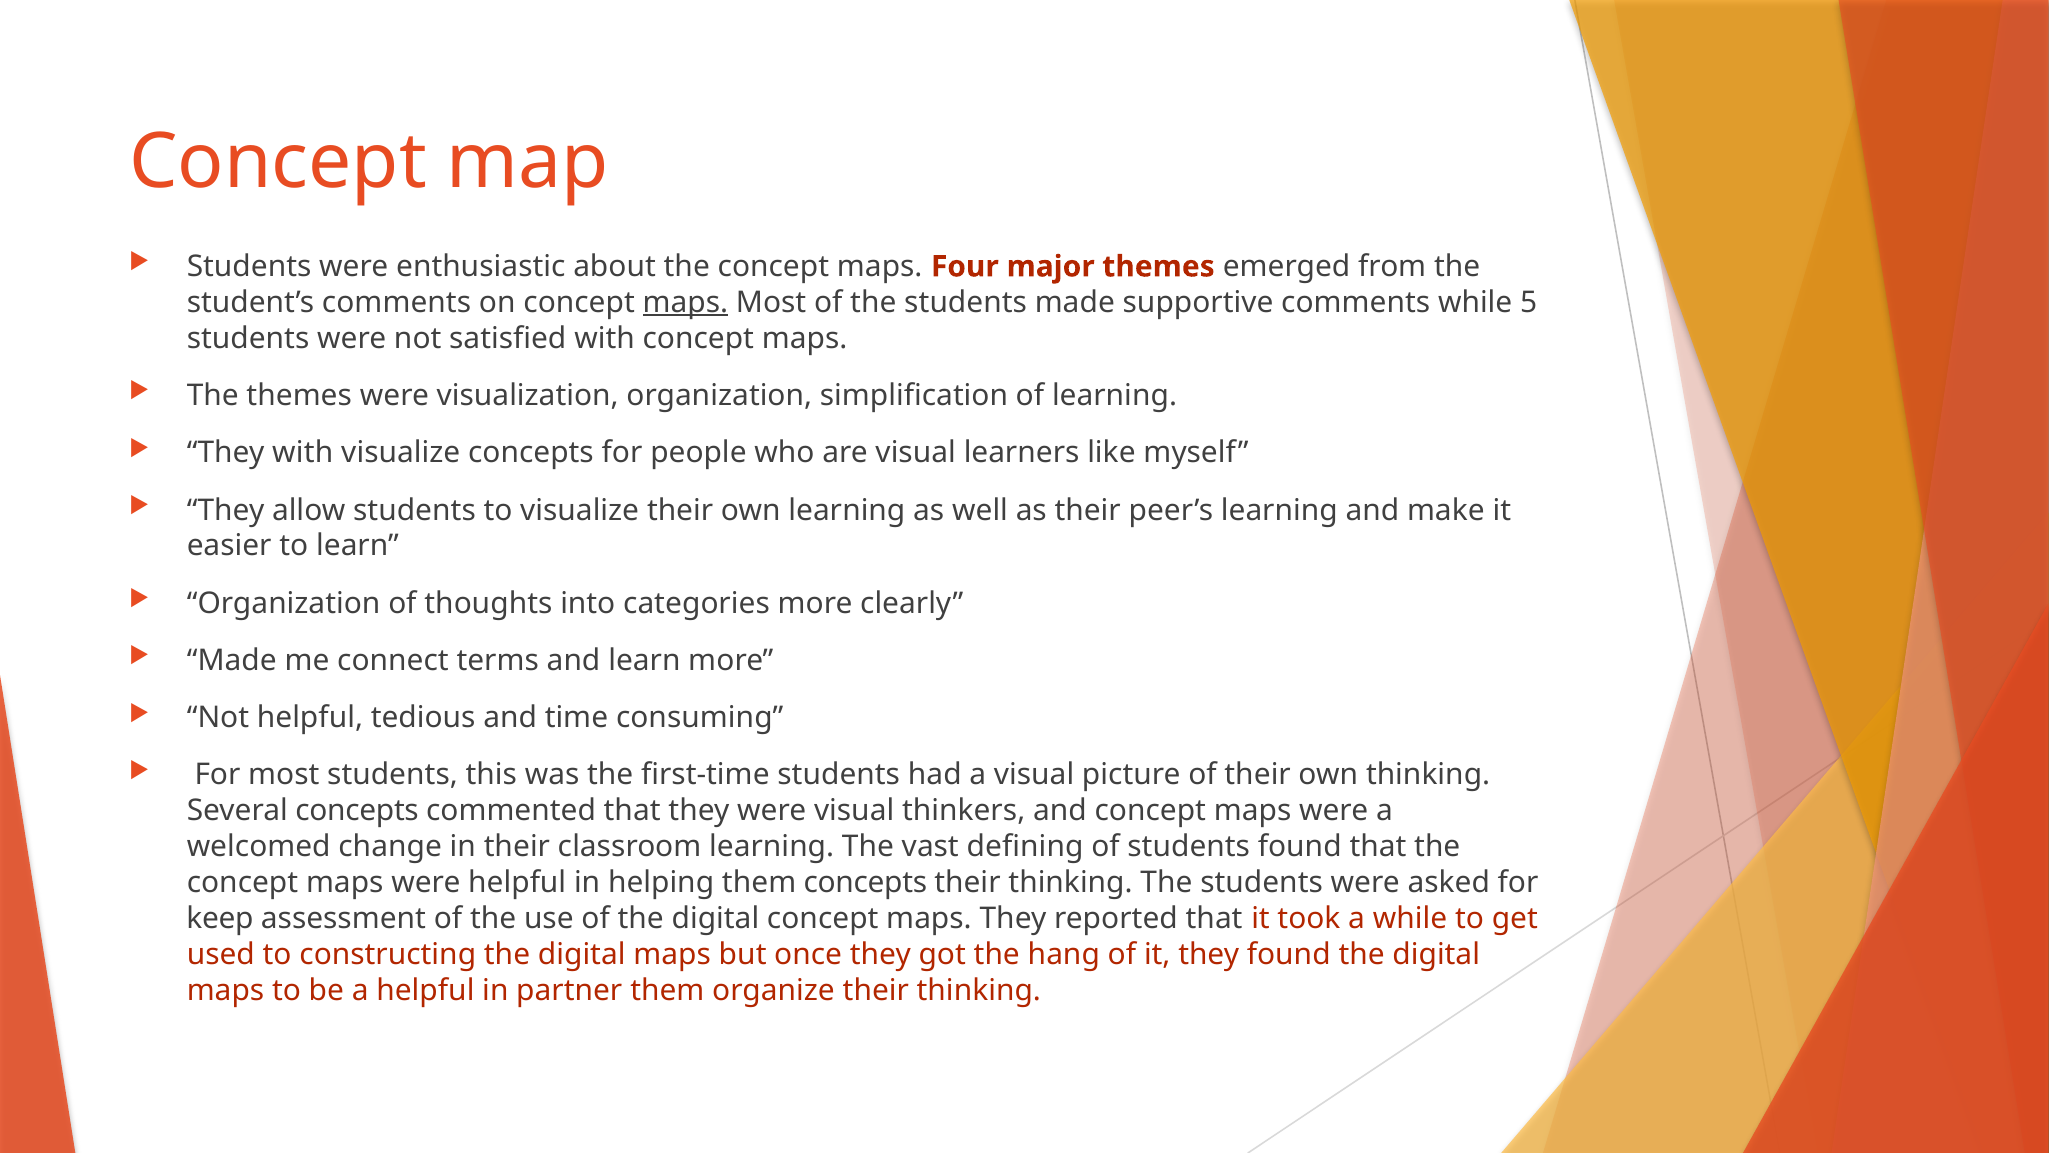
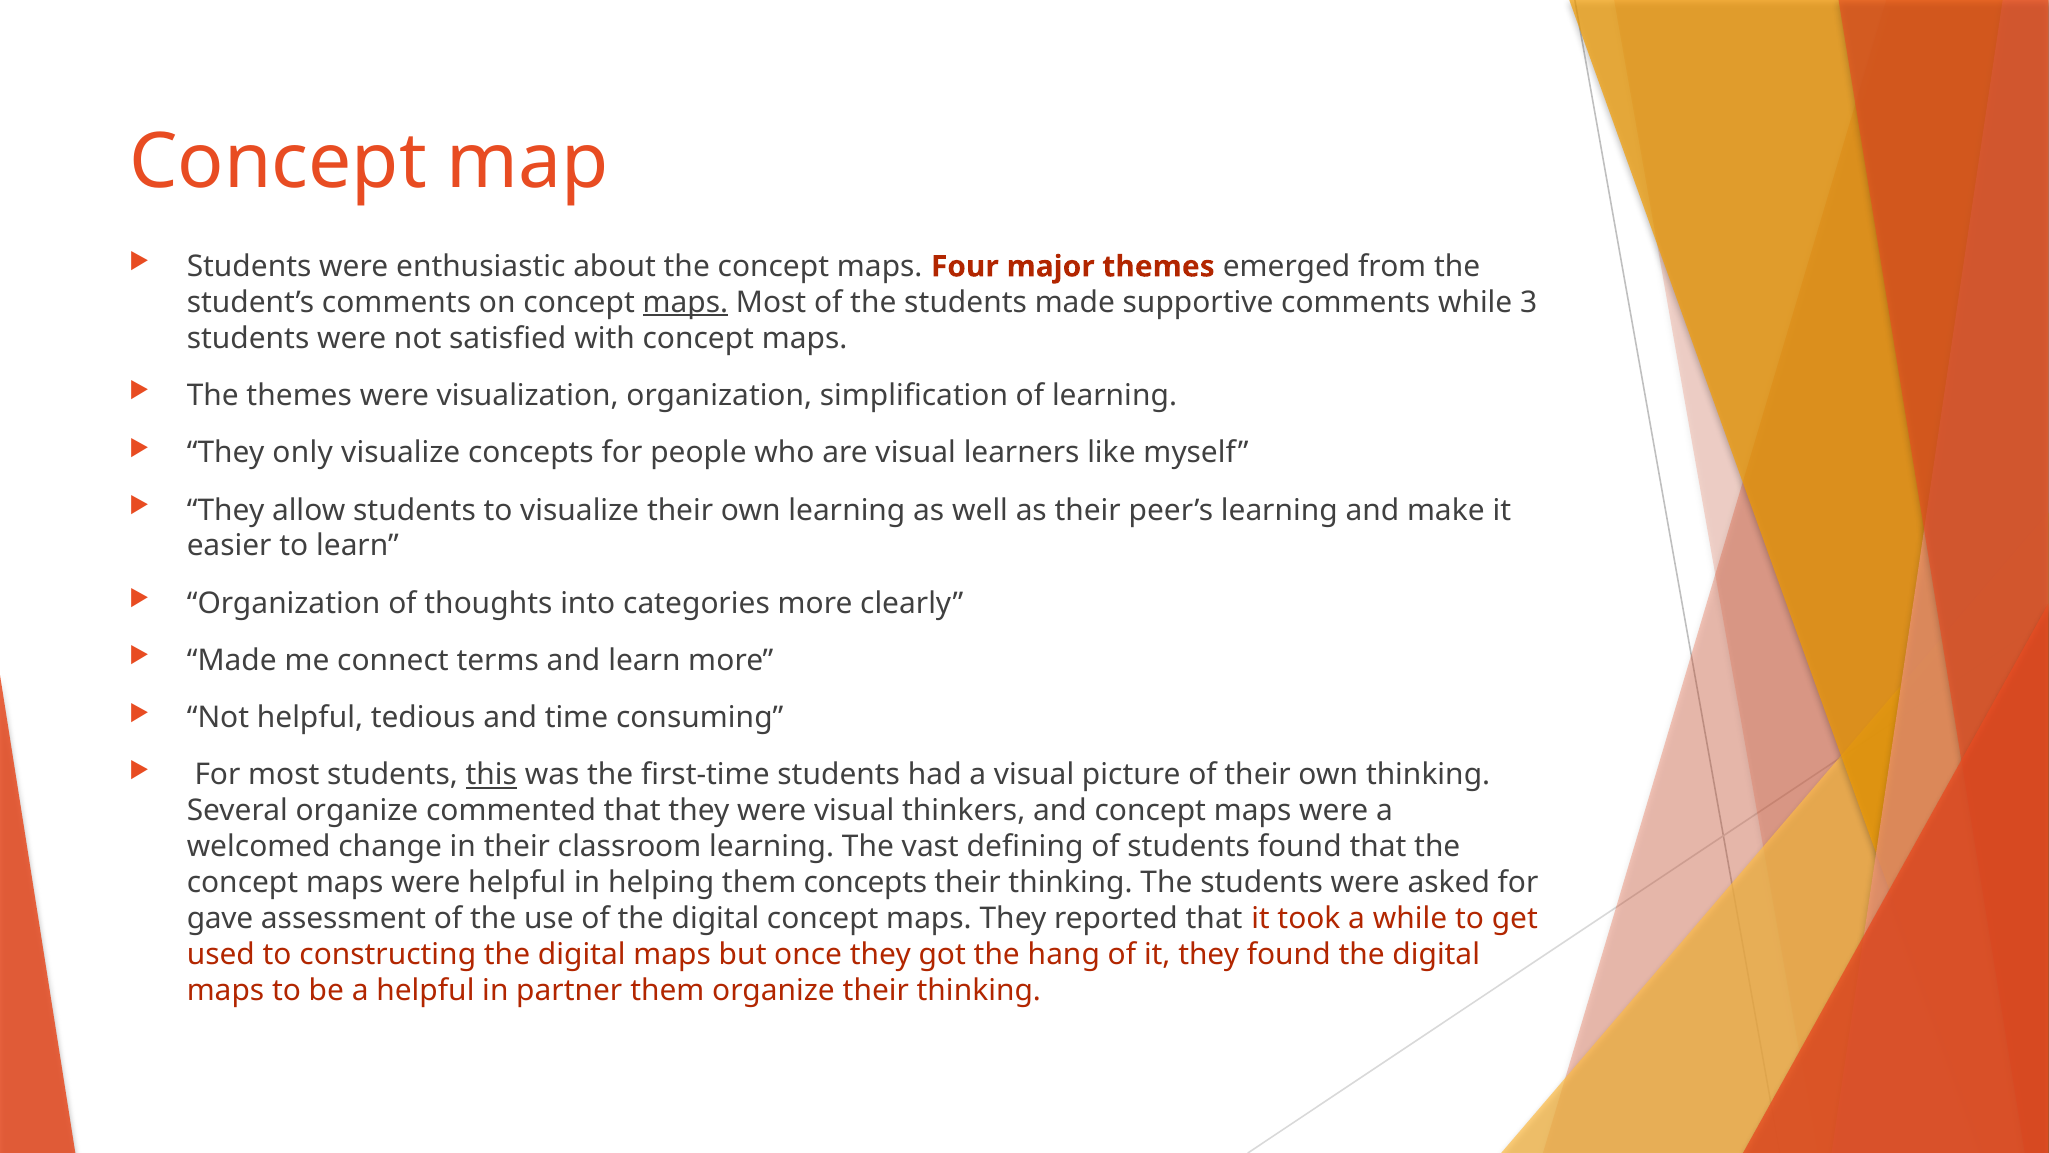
5: 5 -> 3
They with: with -> only
this underline: none -> present
Several concepts: concepts -> organize
keep: keep -> gave
